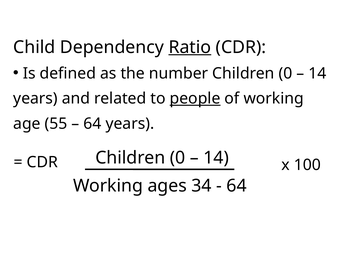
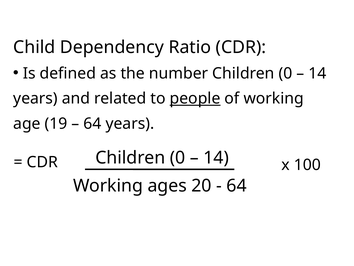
Ratio underline: present -> none
55: 55 -> 19
34: 34 -> 20
